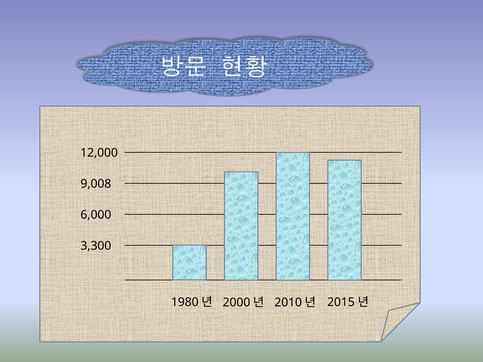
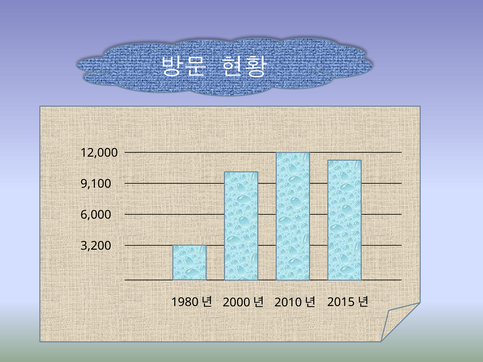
9,008: 9,008 -> 9,100
3,300: 3,300 -> 3,200
